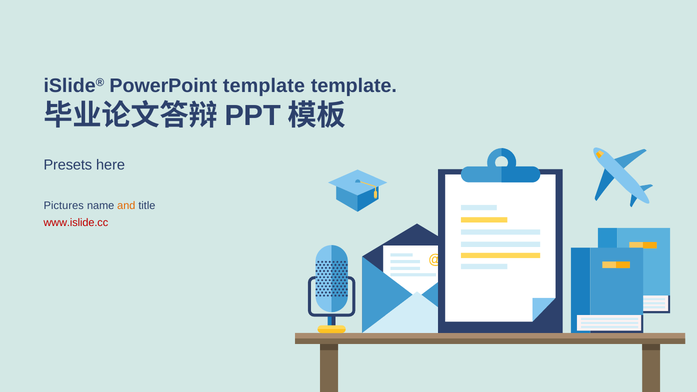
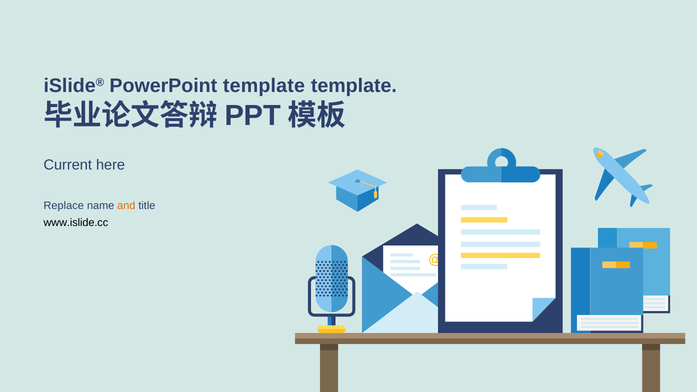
Presets: Presets -> Current
Pictures: Pictures -> Replace
www.islide.cc colour: red -> black
